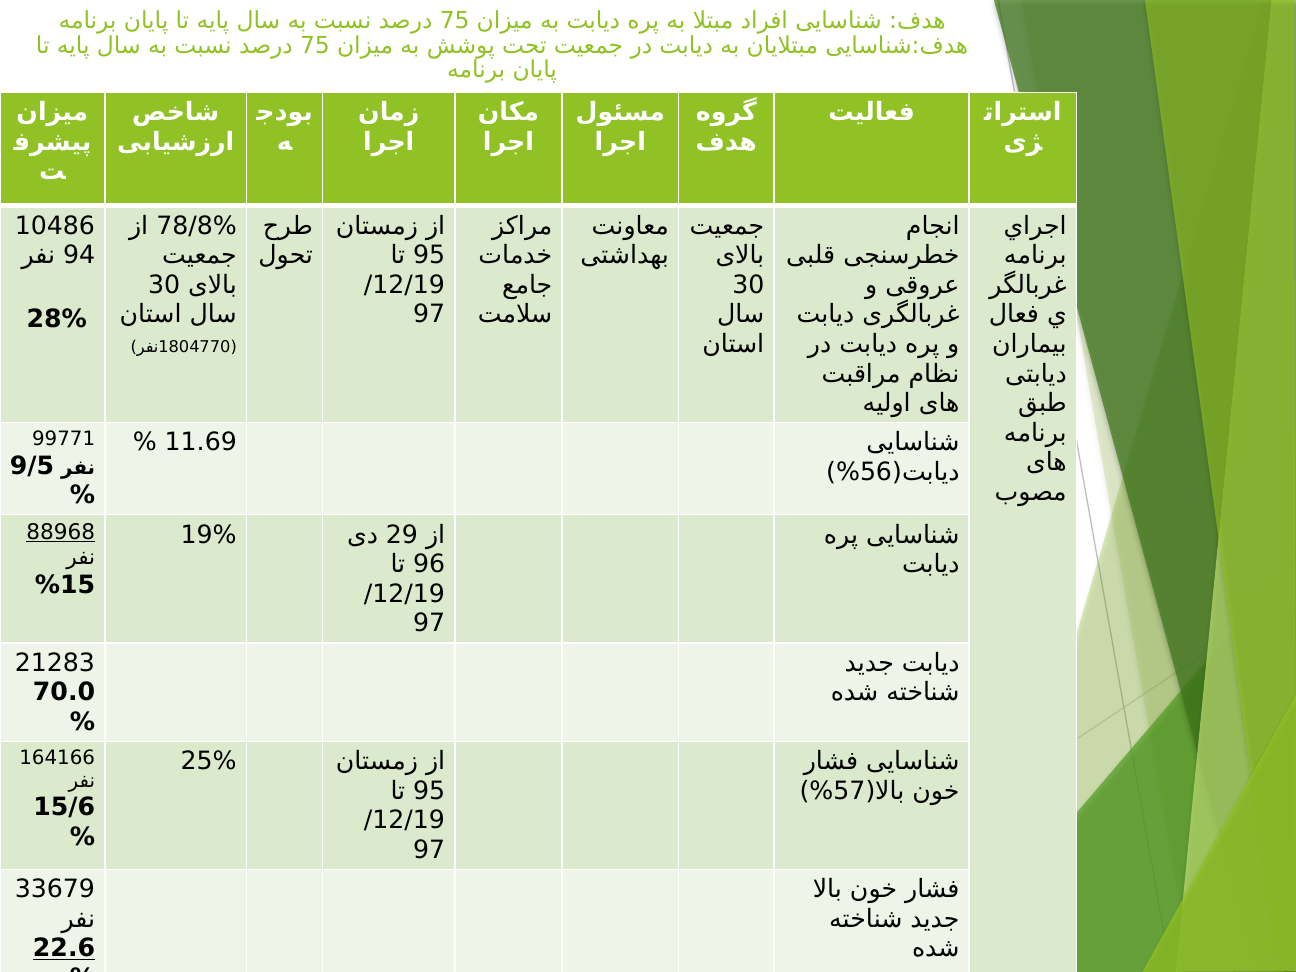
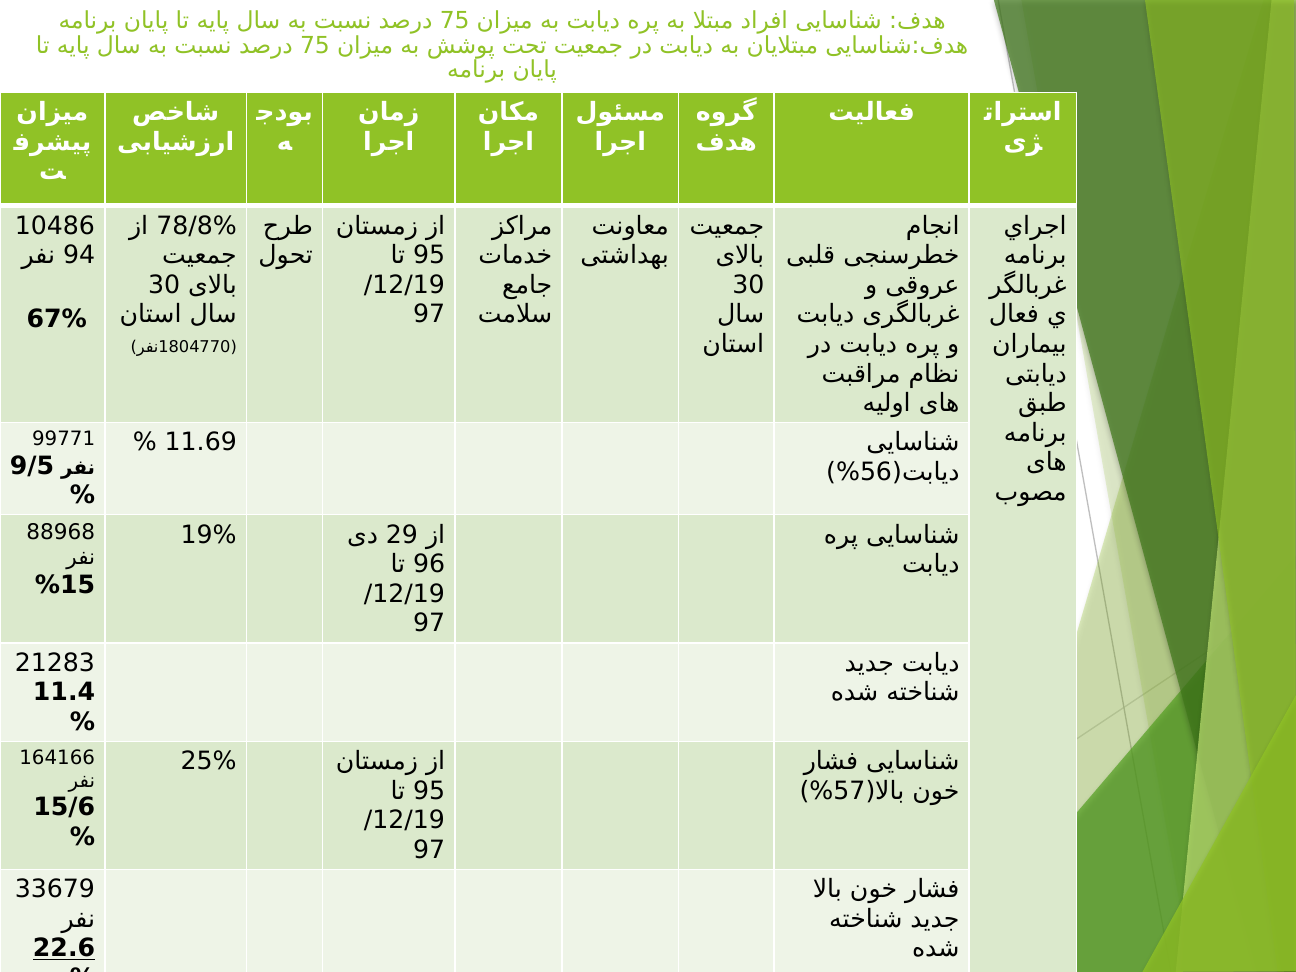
28%: 28% -> 67%
88968 underline: present -> none
70.0: 70.0 -> 11.4
